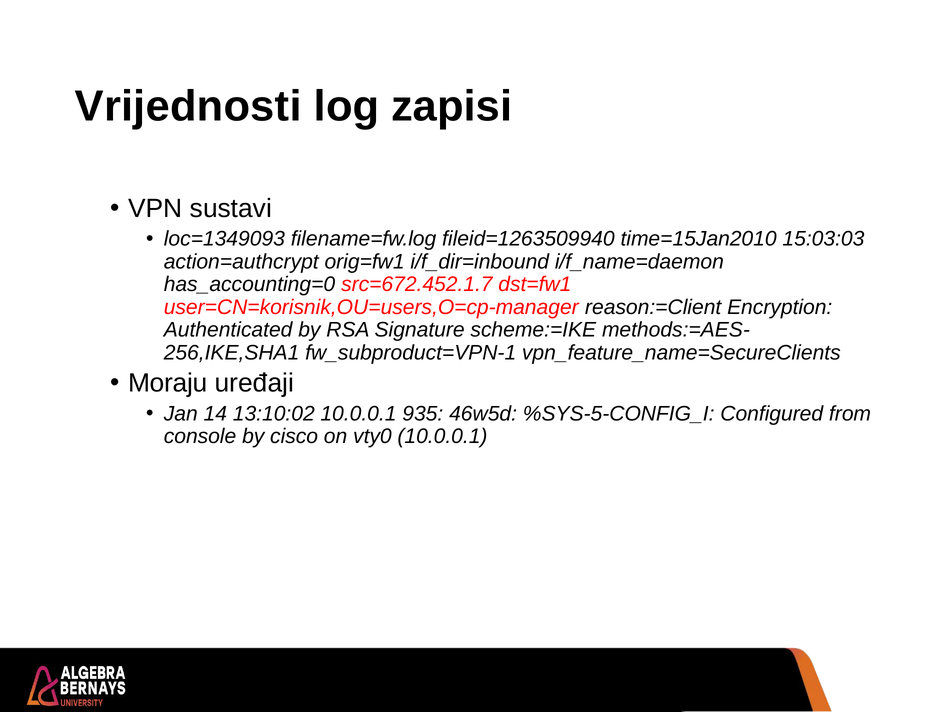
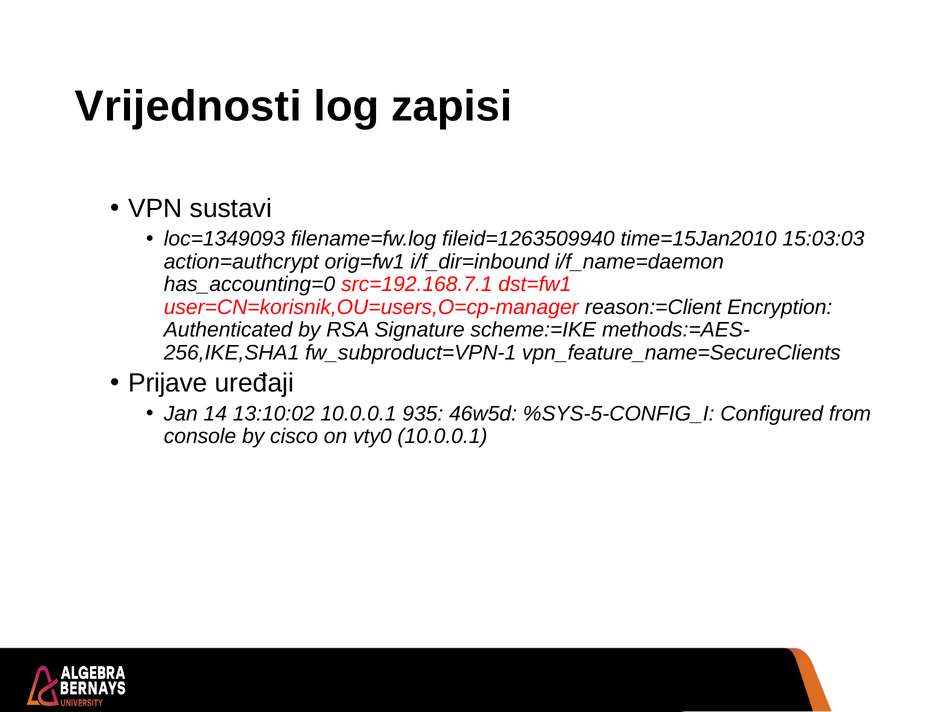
src=672.452.1.7: src=672.452.1.7 -> src=192.168.7.1
Moraju: Moraju -> Prijave
